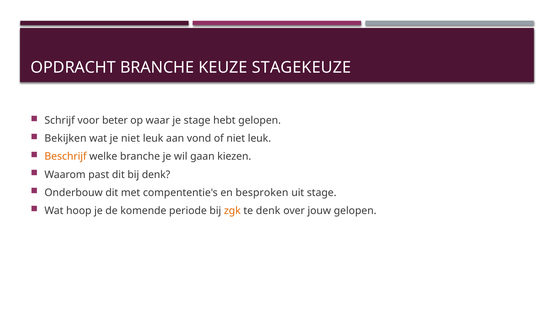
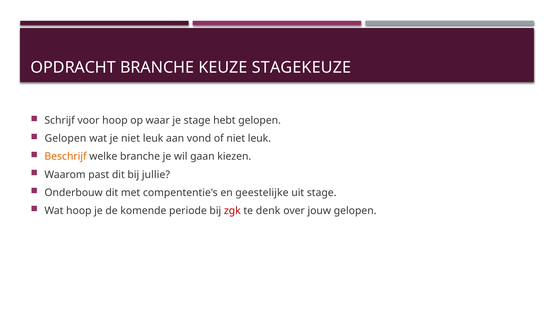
voor beter: beter -> hoop
Bekijken at (65, 138): Bekijken -> Gelopen
bij denk: denk -> jullie
besproken: besproken -> geestelijke
zgk colour: orange -> red
